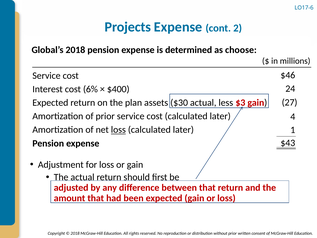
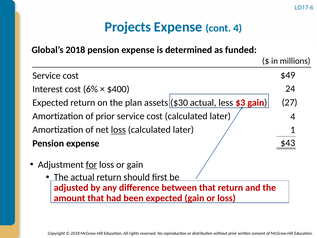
cont 2: 2 -> 4
choose: choose -> funded
$46: $46 -> $49
for underline: none -> present
